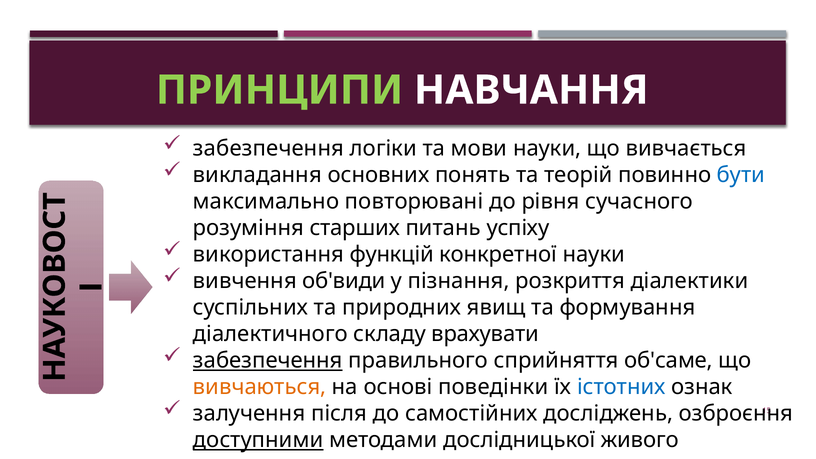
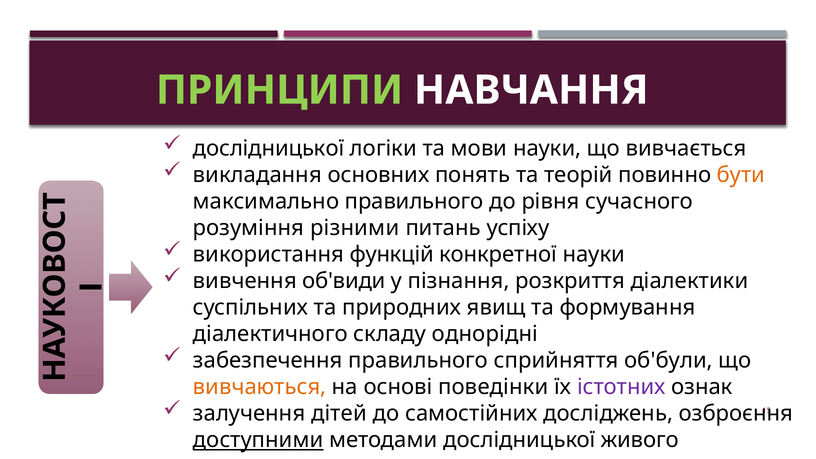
забезпечення at (269, 149): забезпечення -> дослідницької
бути colour: blue -> orange
максимально повторювані: повторювані -> правильного
старших: старших -> різними
врахувати: врахувати -> однорідні
забезпечення at (268, 361) underline: present -> none
об'саме: об'саме -> об'були
істотних colour: blue -> purple
після: після -> дітей
